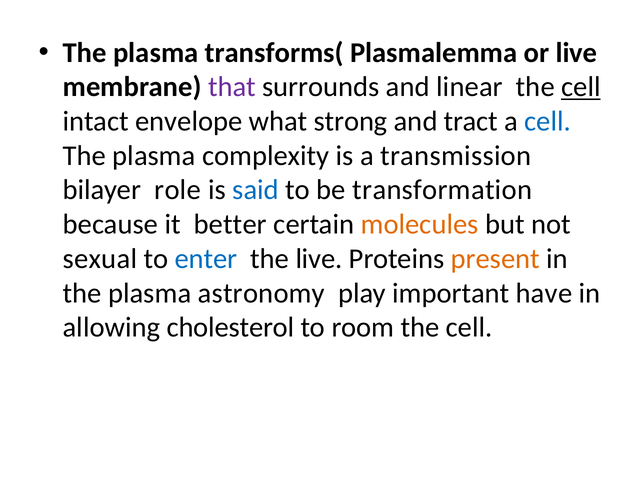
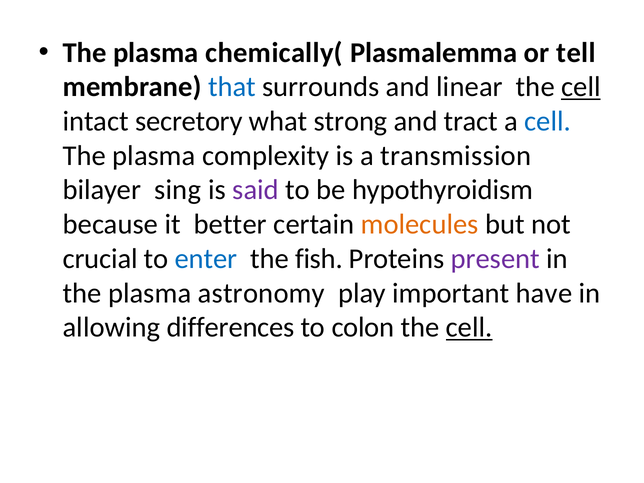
transforms(: transforms( -> chemically(
or live: live -> tell
that colour: purple -> blue
envelope: envelope -> secretory
role: role -> sing
said colour: blue -> purple
transformation: transformation -> hypothyroidism
sexual: sexual -> crucial
the live: live -> fish
present colour: orange -> purple
cholesterol: cholesterol -> differences
room: room -> colon
cell at (469, 327) underline: none -> present
